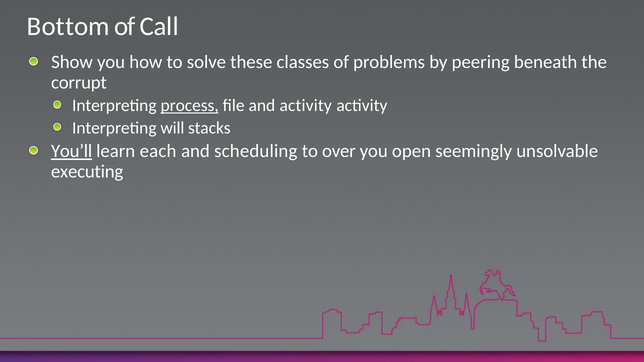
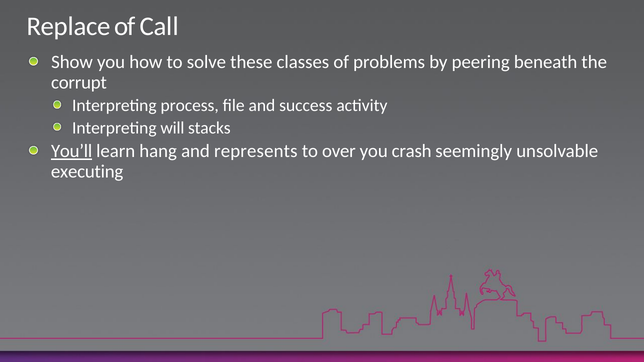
Bottom: Bottom -> Replace
process underline: present -> none
and activity: activity -> success
each: each -> hang
scheduling: scheduling -> represents
open: open -> crash
